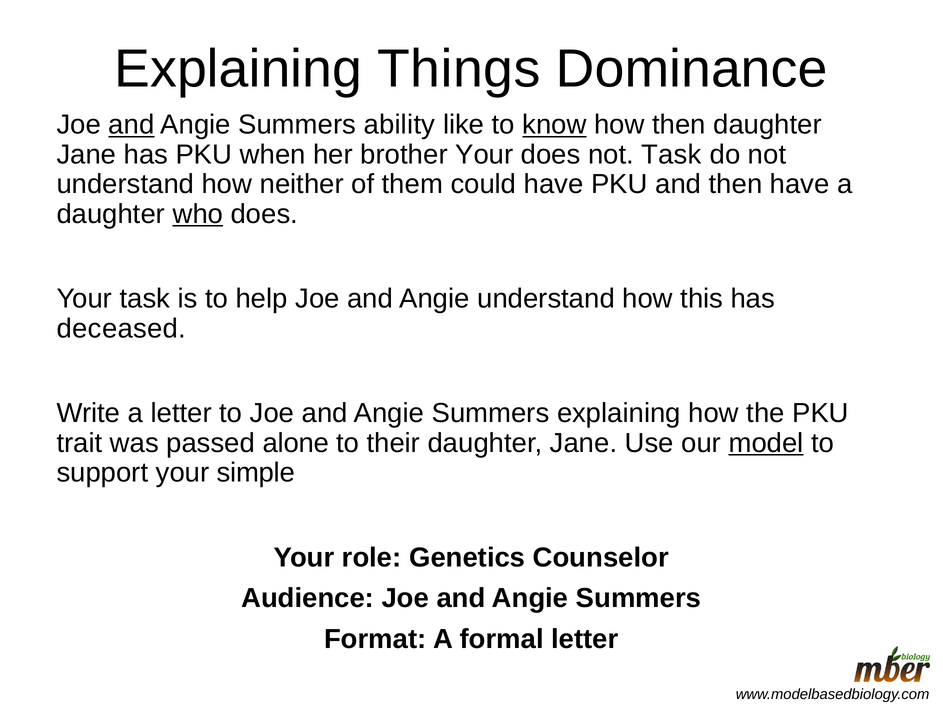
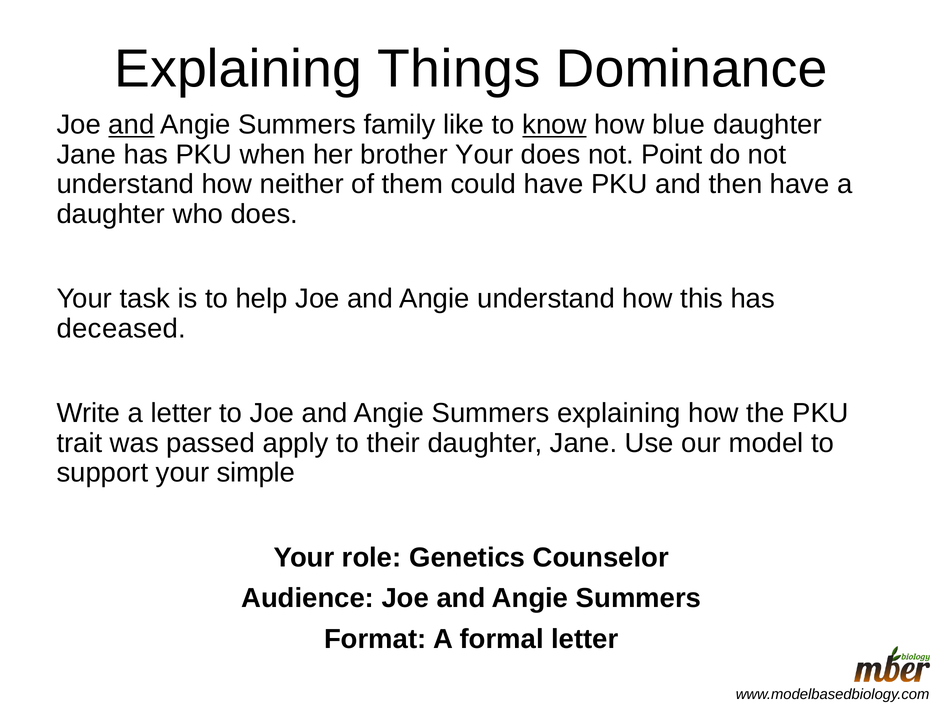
ability: ability -> family
how then: then -> blue
not Task: Task -> Point
who underline: present -> none
alone: alone -> apply
model underline: present -> none
